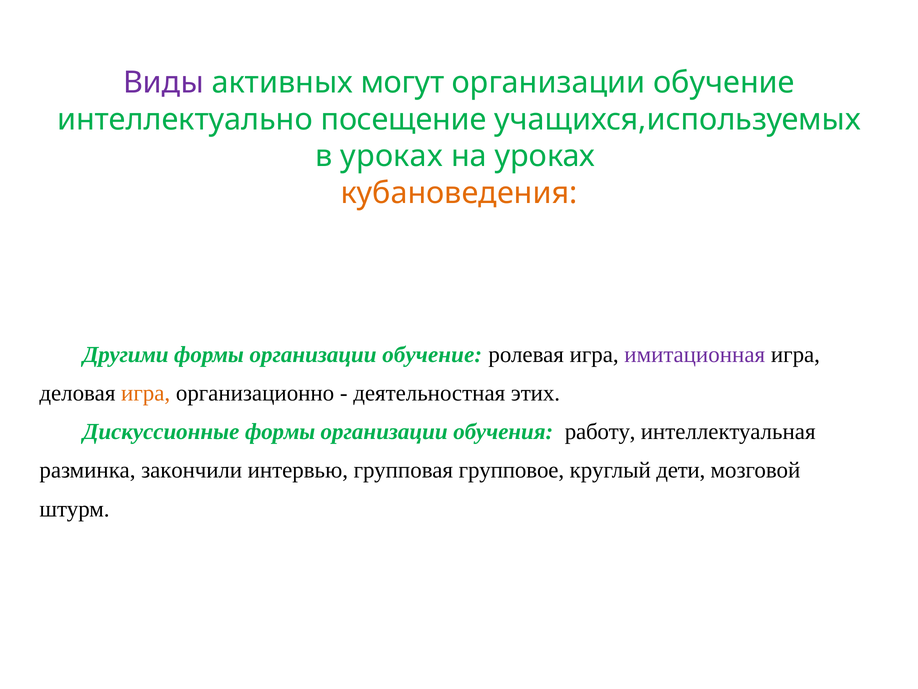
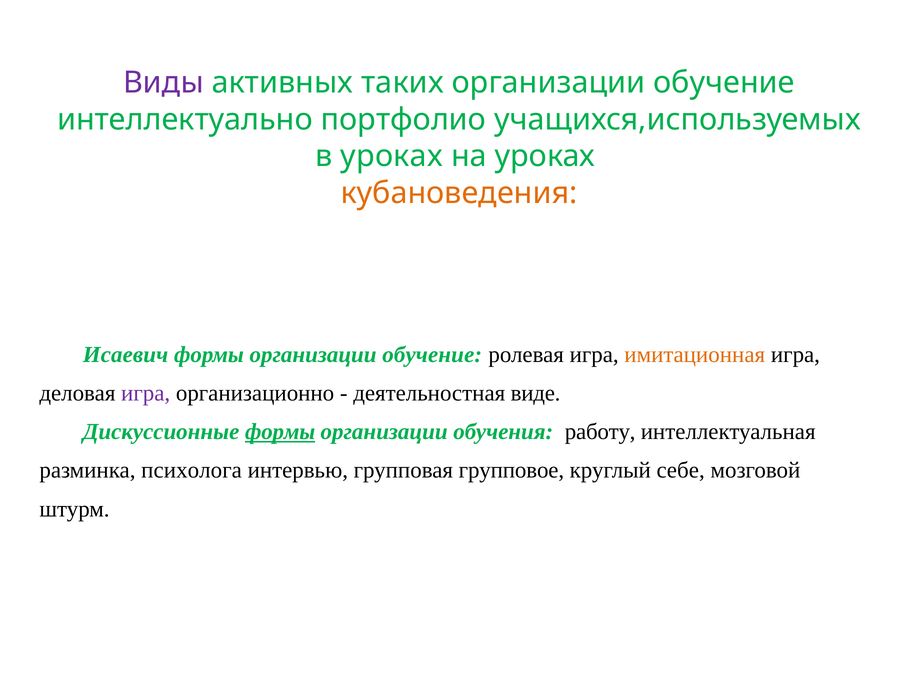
могут: могут -> таких
посещение: посещение -> портфолио
Другими: Другими -> Исаевич
имитационная colour: purple -> orange
игра at (146, 393) colour: orange -> purple
этих: этих -> виде
формы at (280, 432) underline: none -> present
закончили: закончили -> психолога
дети: дети -> себе
